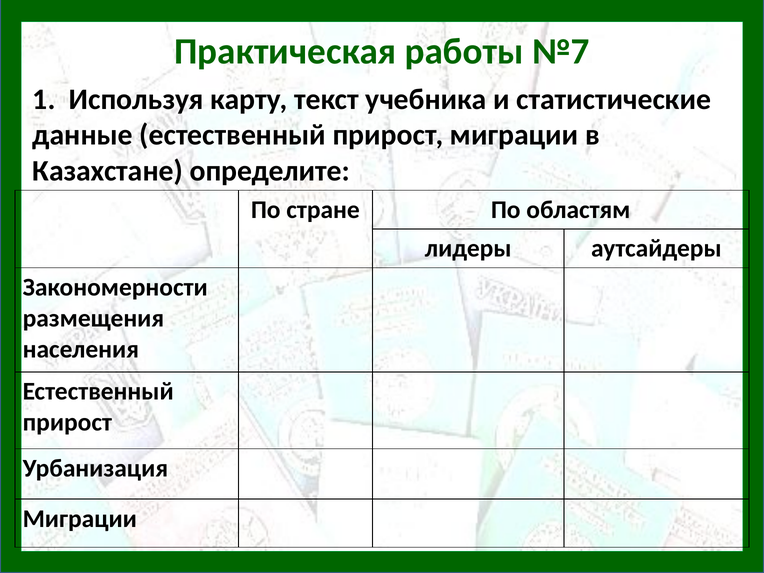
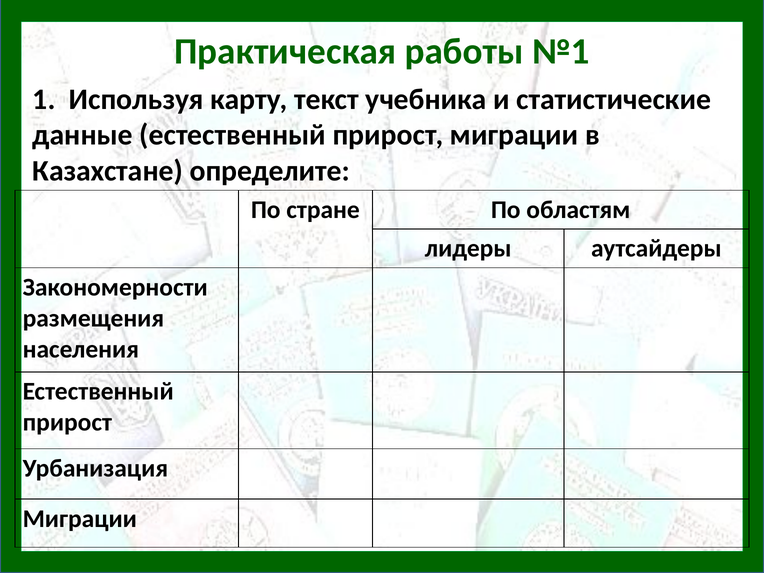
№7: №7 -> №1
